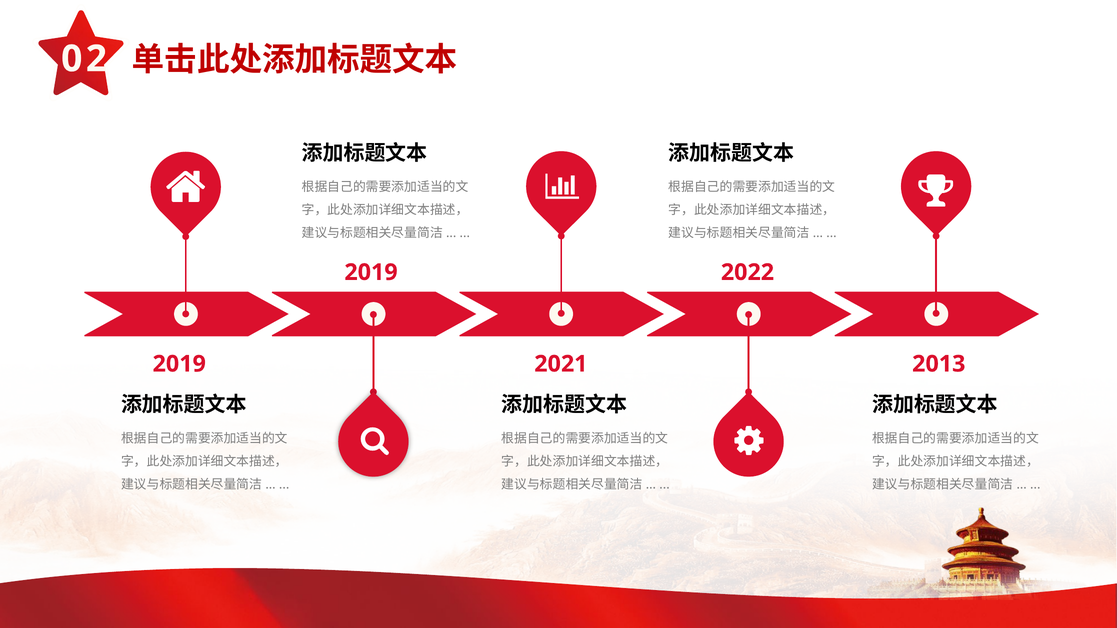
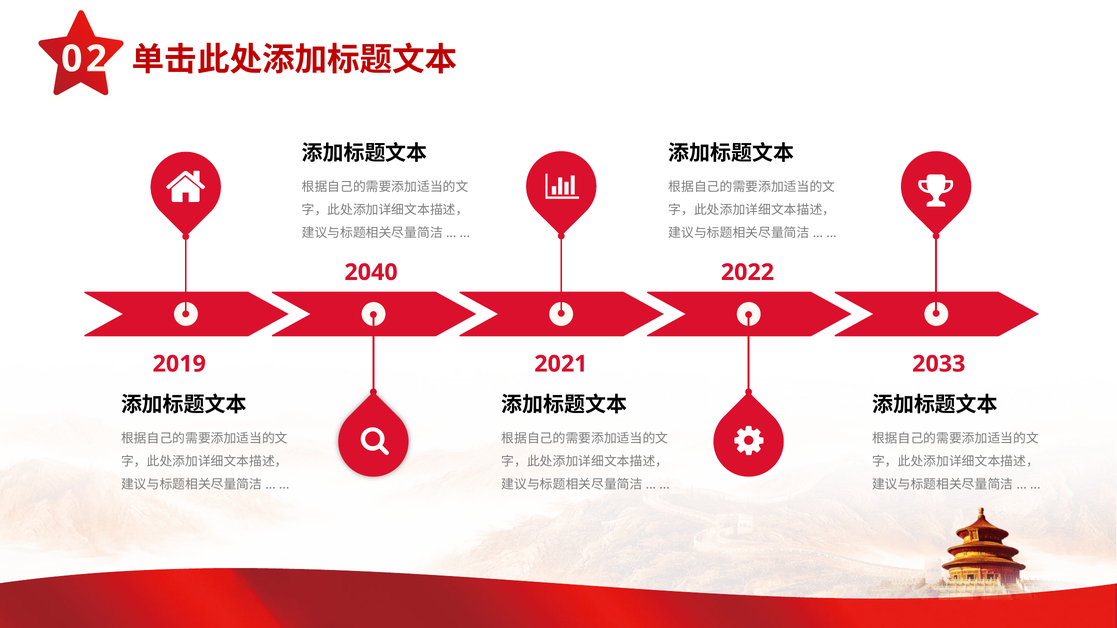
2019 at (371, 272): 2019 -> 2040
2013: 2013 -> 2033
